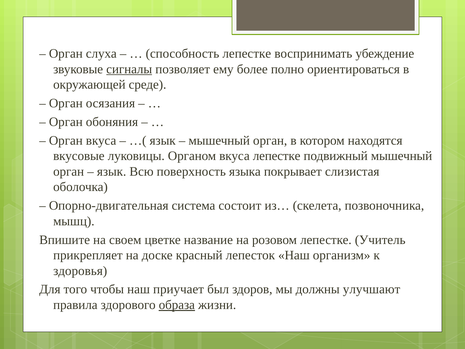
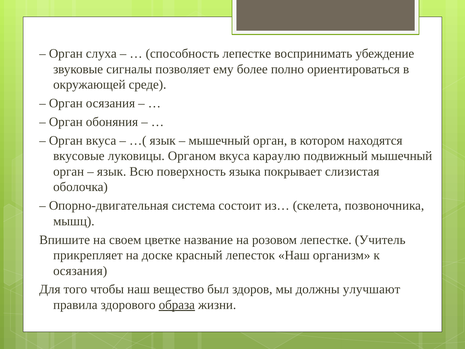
сигналы underline: present -> none
вкуса лепестке: лепестке -> караулю
здоровья at (80, 271): здоровья -> осязания
приучает: приучает -> вещество
